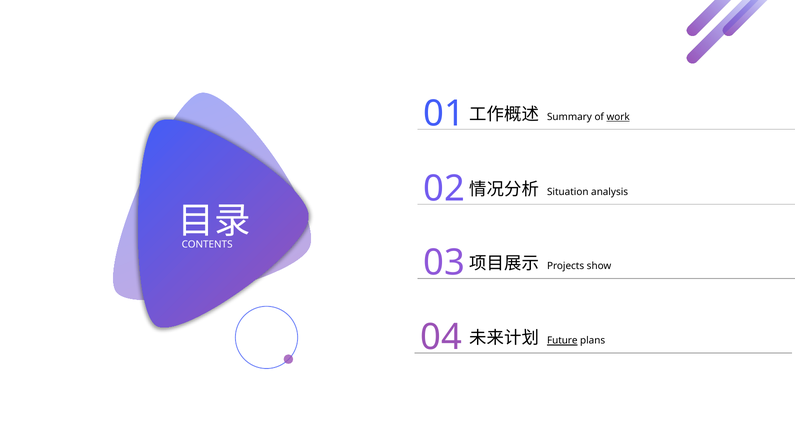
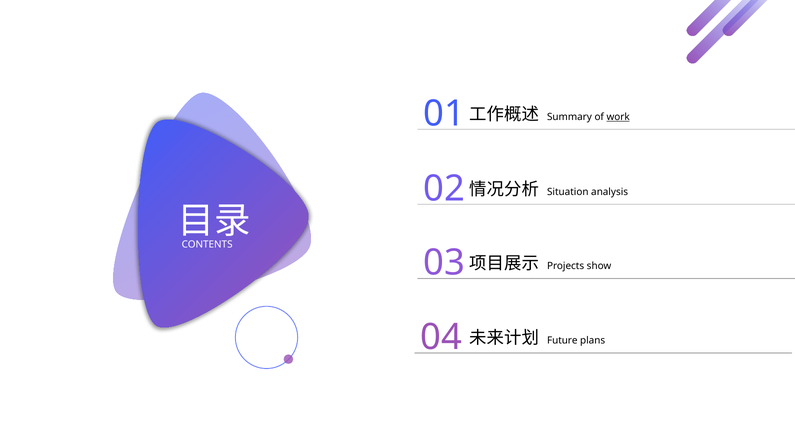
Future underline: present -> none
